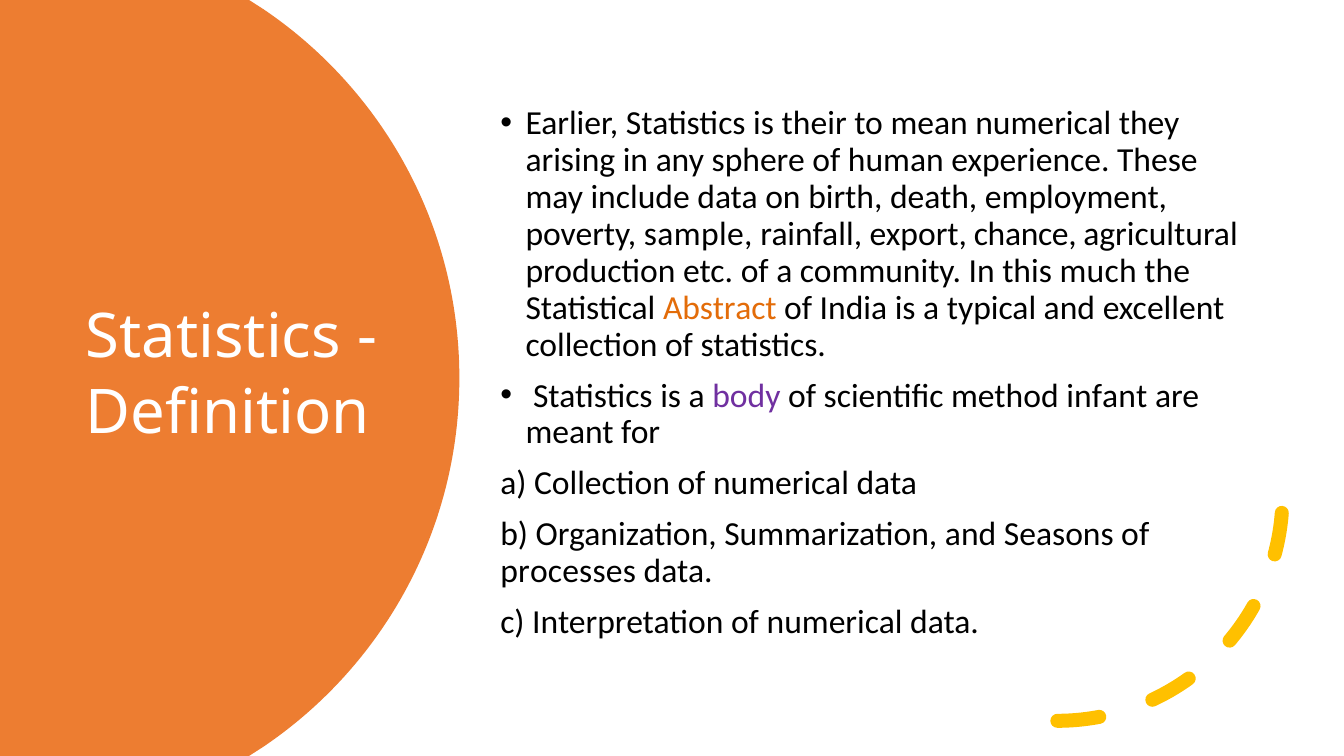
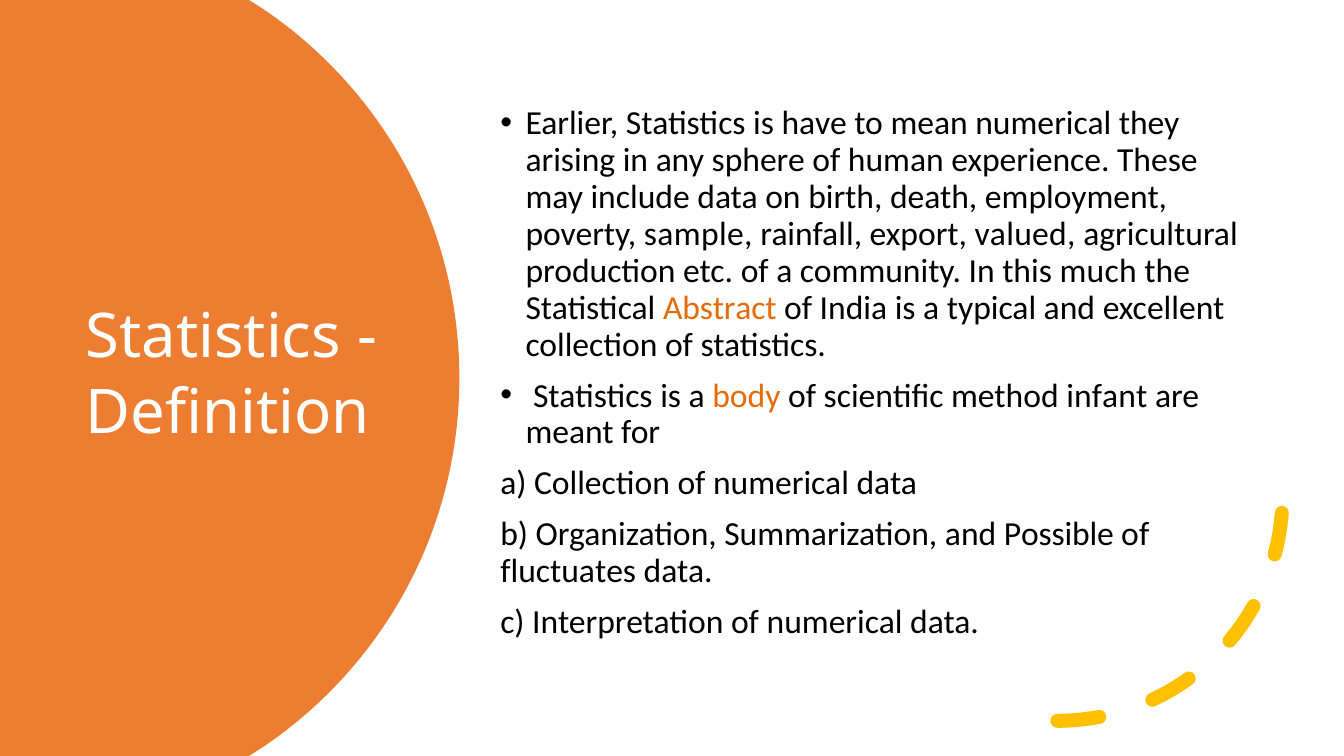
their: their -> have
chance: chance -> valued
body colour: purple -> orange
Seasons: Seasons -> Possible
processes: processes -> fluctuates
